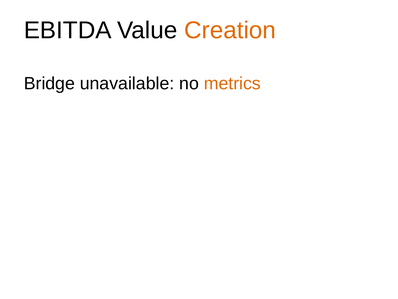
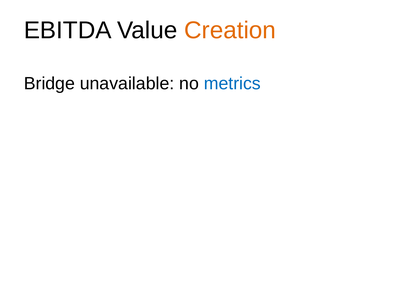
metrics colour: orange -> blue
